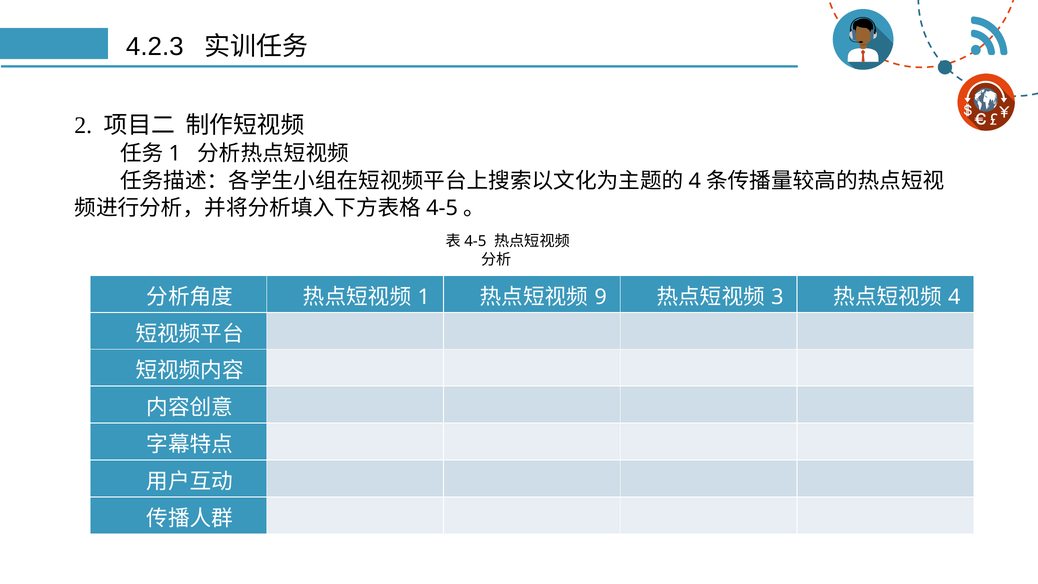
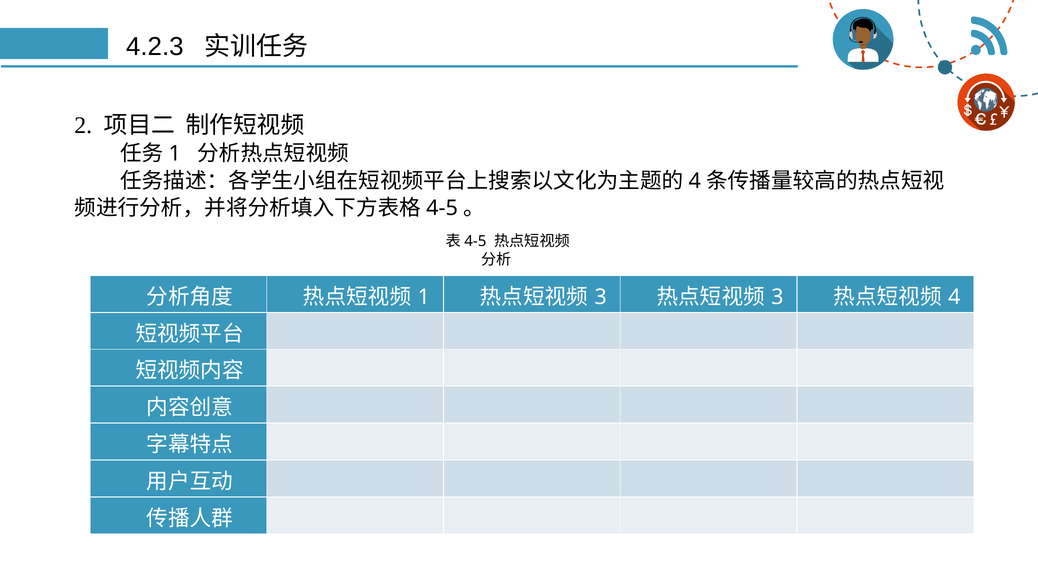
9 at (601, 297): 9 -> 3
